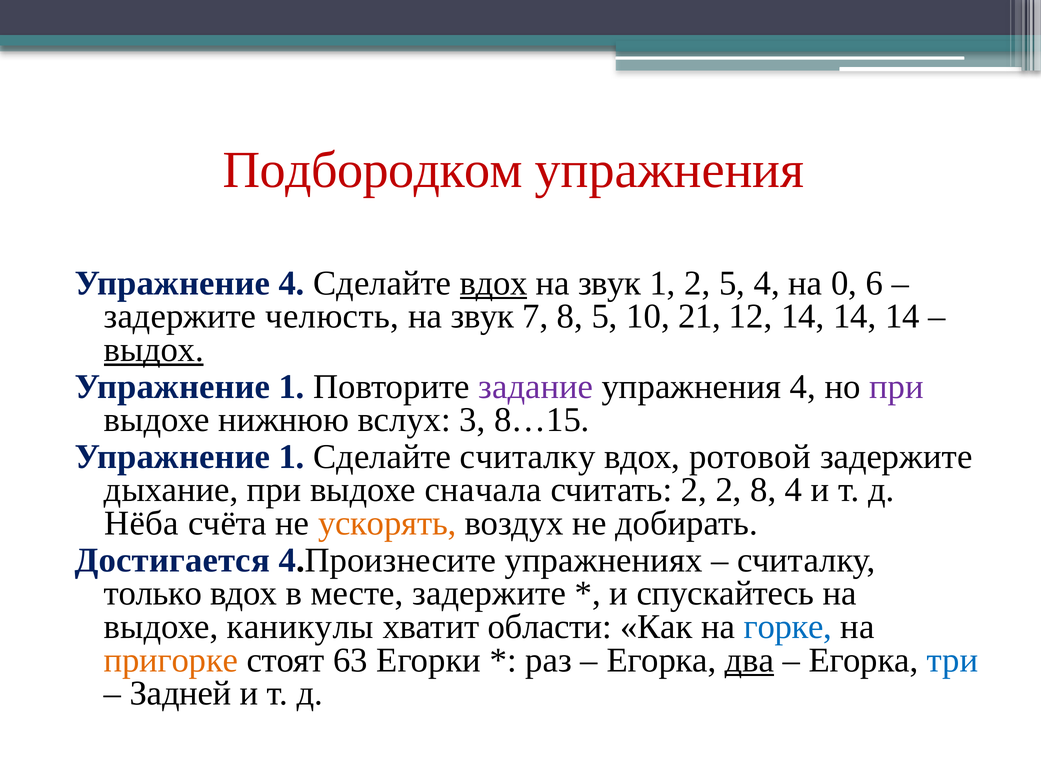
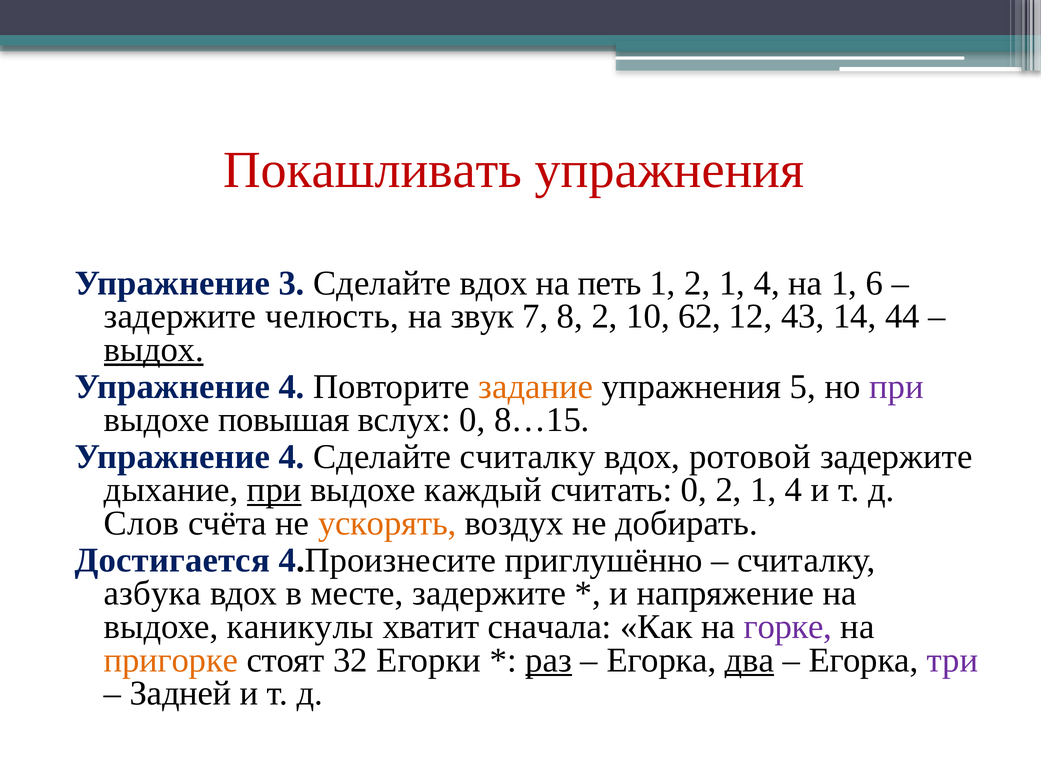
Подбородком: Подбородком -> Покашливать
Упражнение 4: 4 -> 3
вдох at (494, 283) underline: present -> none
звук at (610, 283): звук -> петь
1 2 5: 5 -> 1
на 0: 0 -> 1
8 5: 5 -> 2
21: 21 -> 62
12 14: 14 -> 43
14 at (902, 316): 14 -> 44
1 at (292, 386): 1 -> 4
задание colour: purple -> orange
упражнения 4: 4 -> 5
нижнюю: нижнюю -> повышая
вслух 3: 3 -> 0
1 at (292, 457): 1 -> 4
при at (274, 490) underline: none -> present
сначала: сначала -> каждый
считать 2: 2 -> 0
8 at (763, 490): 8 -> 1
Нёба: Нёба -> Слов
упражнениях: упражнениях -> приглушённо
только: только -> азбука
спускайтесь: спускайтесь -> напряжение
области: области -> сначала
горке colour: blue -> purple
63: 63 -> 32
раз underline: none -> present
три colour: blue -> purple
